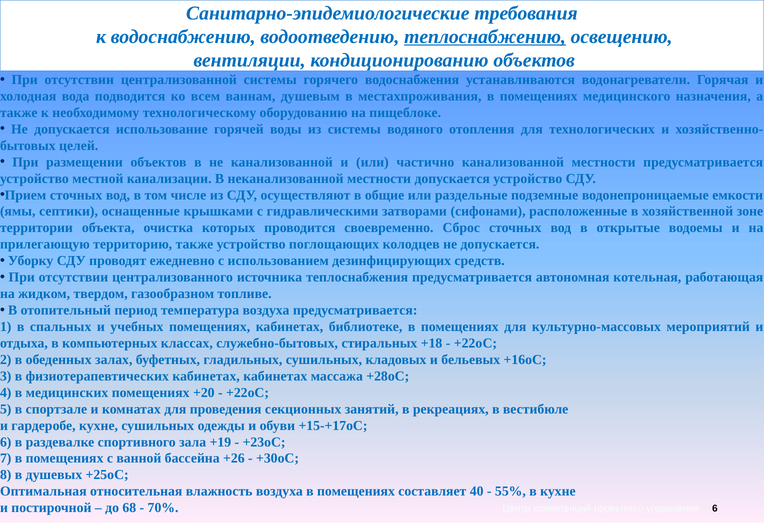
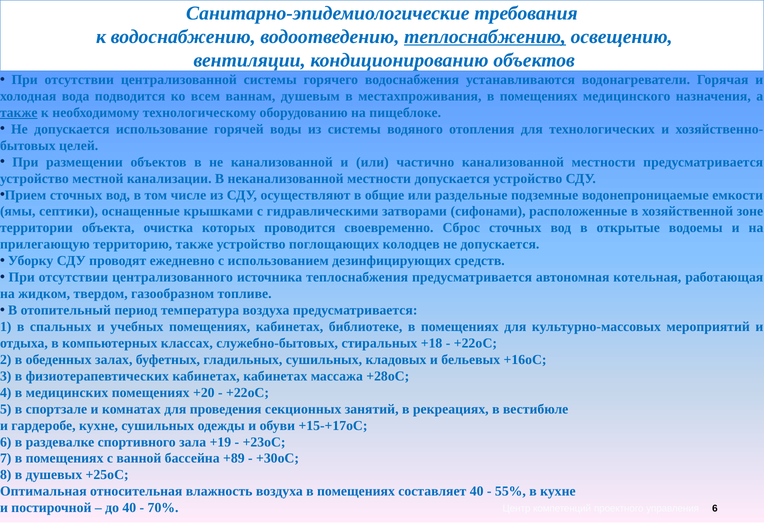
также at (19, 113) underline: none -> present
+26: +26 -> +89
до 68: 68 -> 40
